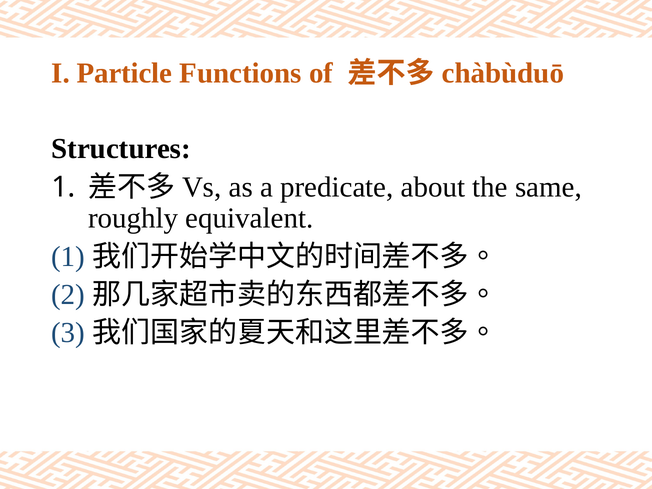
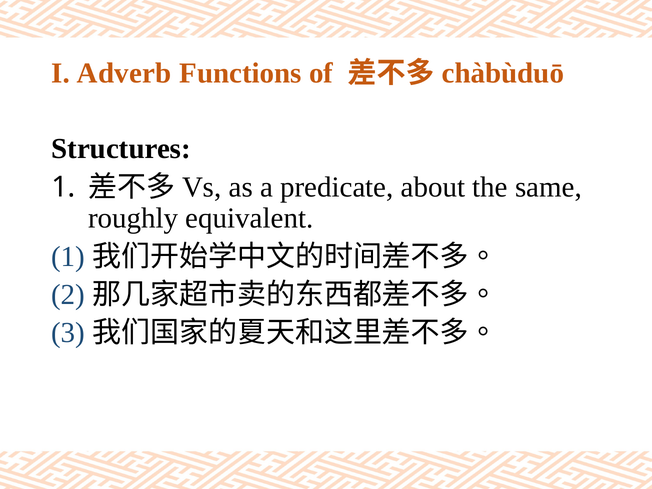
Particle: Particle -> Adverb
